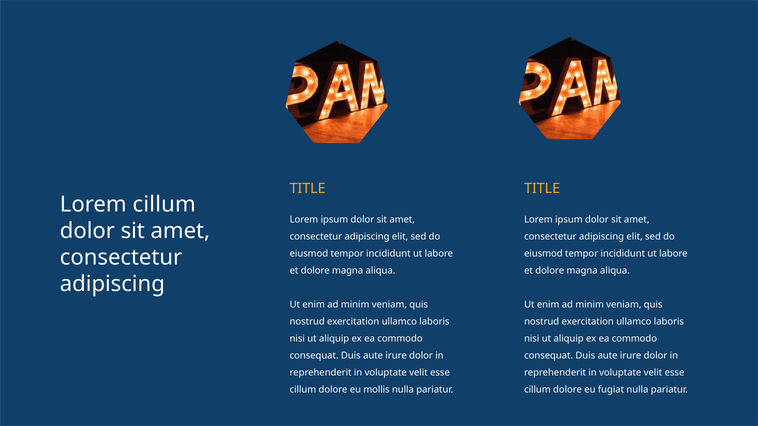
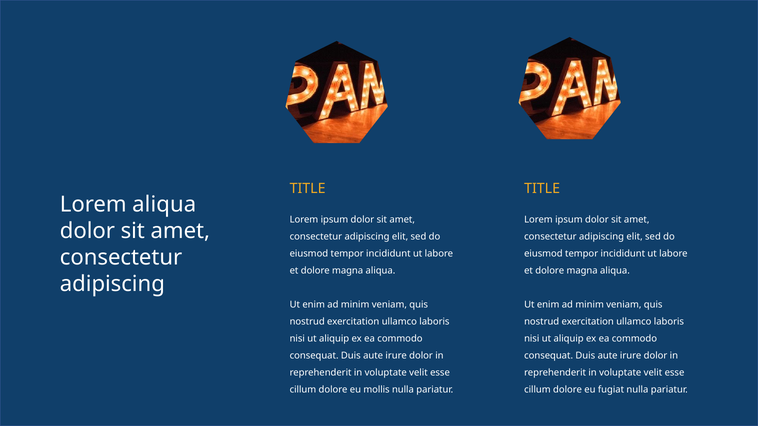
Lorem cillum: cillum -> aliqua
